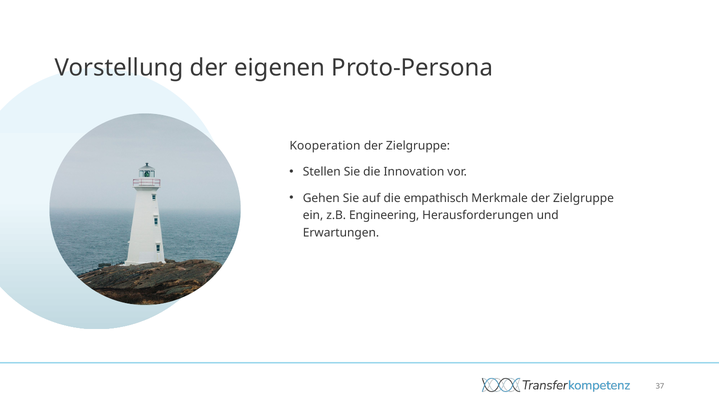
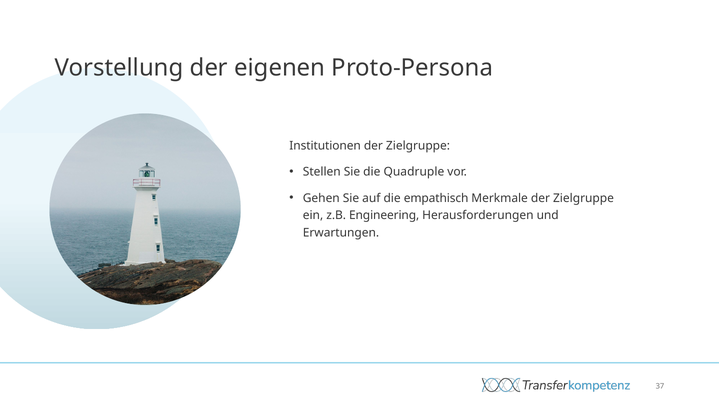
Kooperation: Kooperation -> Institutionen
Innovation: Innovation -> Quadruple
